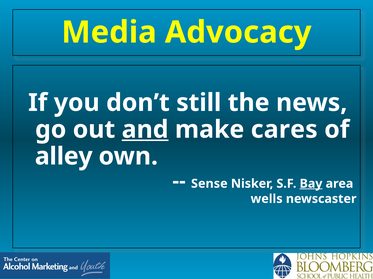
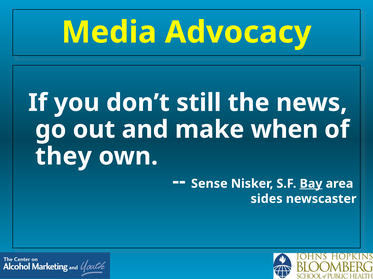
and underline: present -> none
cares: cares -> when
alley: alley -> they
wells: wells -> sides
